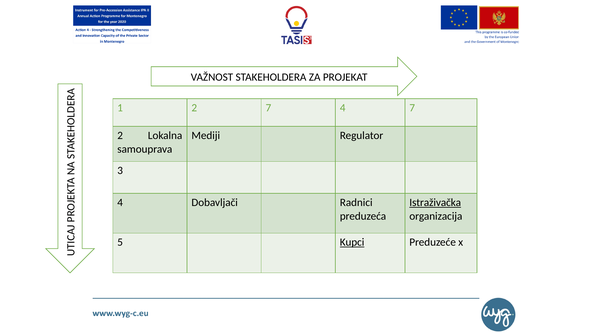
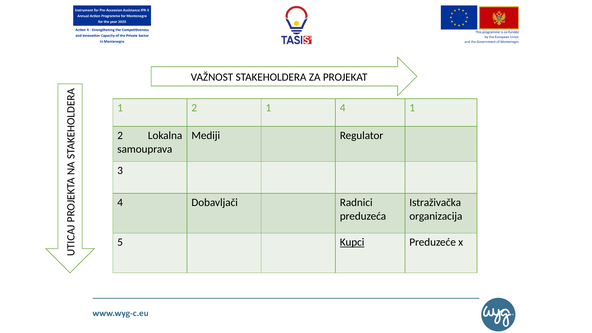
2 7: 7 -> 1
4 7: 7 -> 1
Istraživačka underline: present -> none
